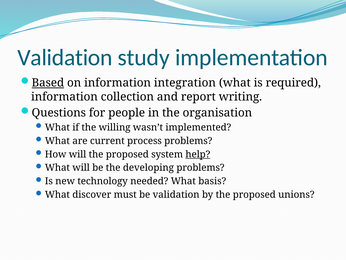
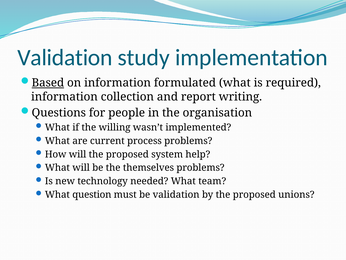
integration: integration -> formulated
help underline: present -> none
developing: developing -> themselves
basis: basis -> team
discover: discover -> question
